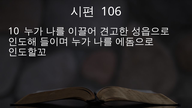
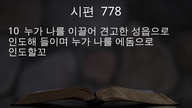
106: 106 -> 778
